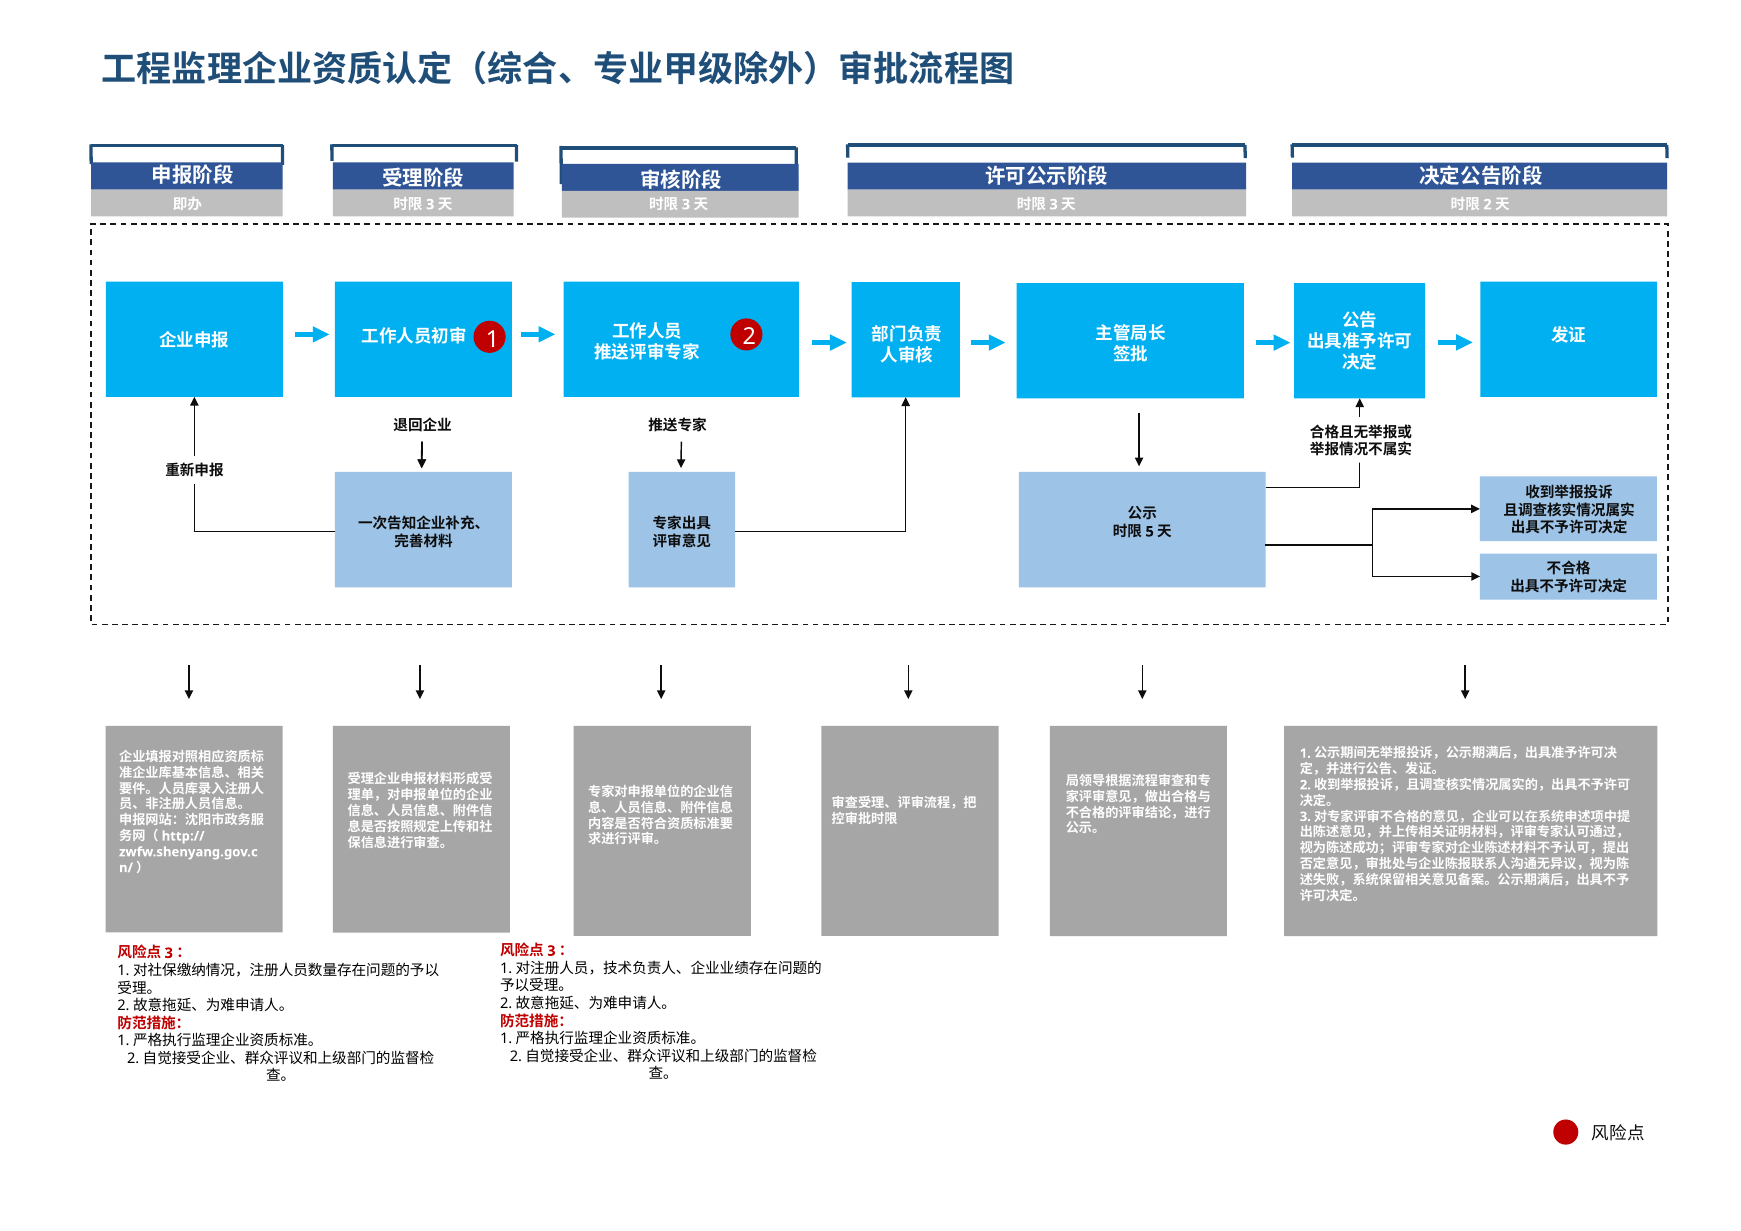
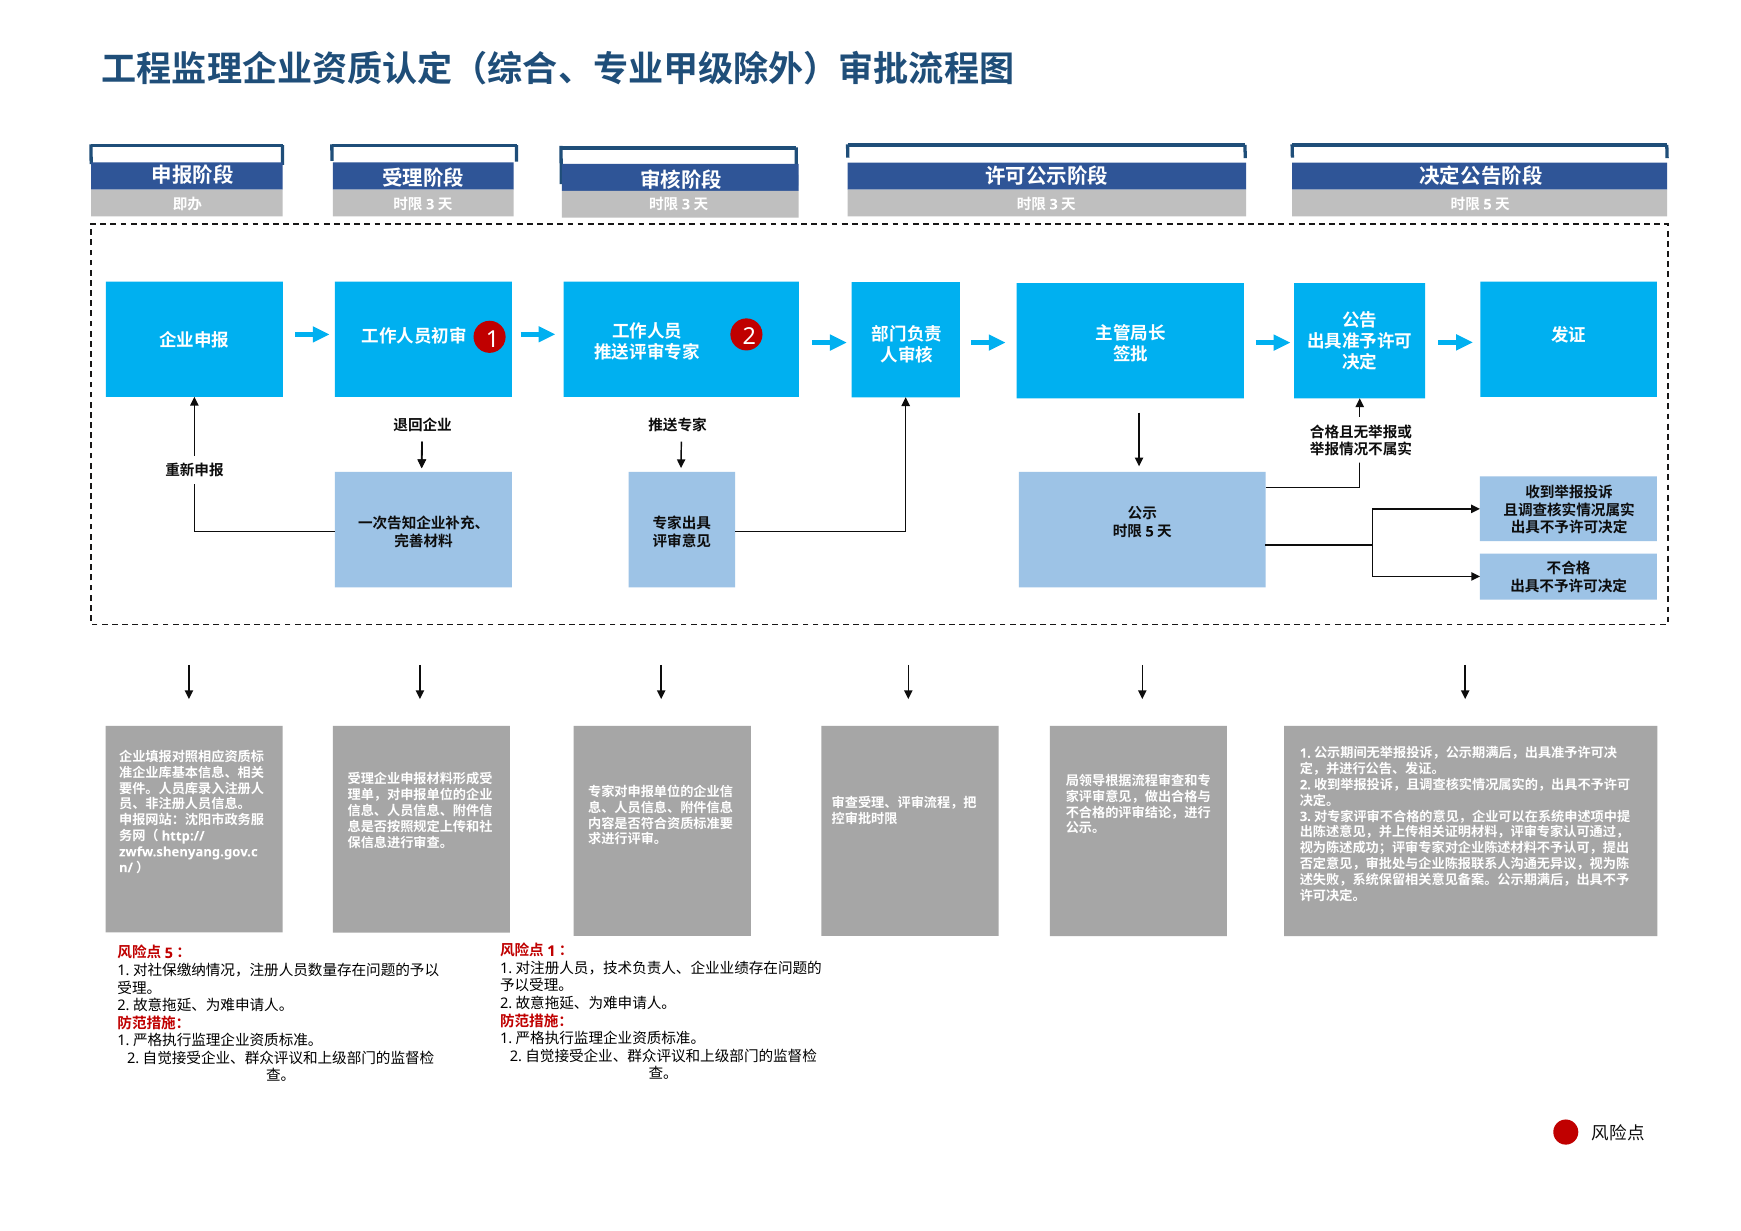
2 at (1488, 205): 2 -> 5
3 at (551, 951): 3 -> 1
3 at (169, 953): 3 -> 5
